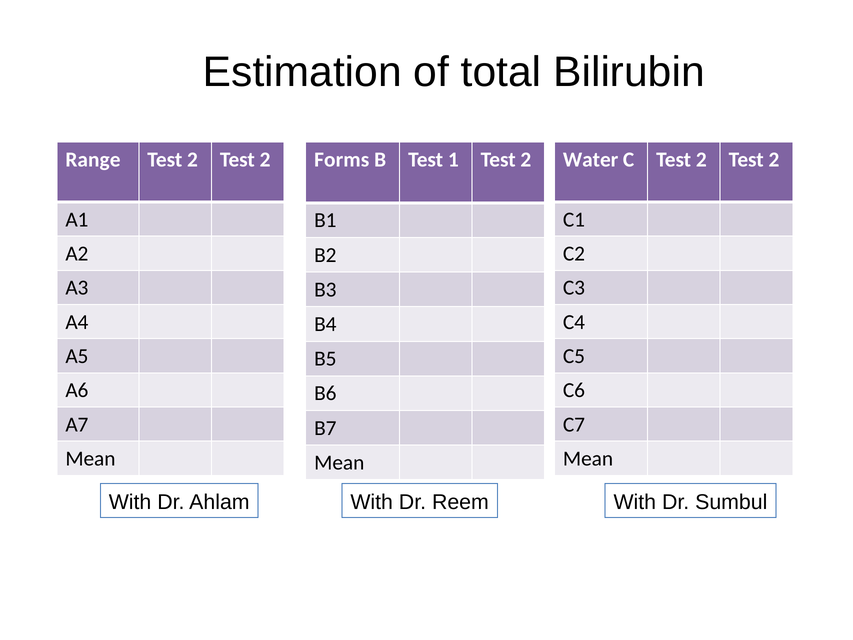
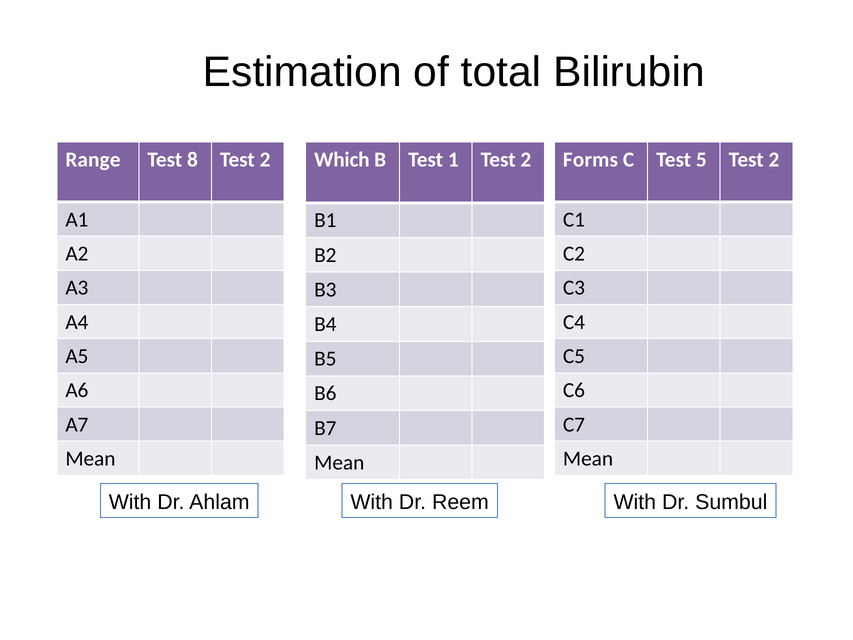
2 at (192, 160): 2 -> 8
Forms: Forms -> Which
Water: Water -> Forms
C Test 2: 2 -> 5
